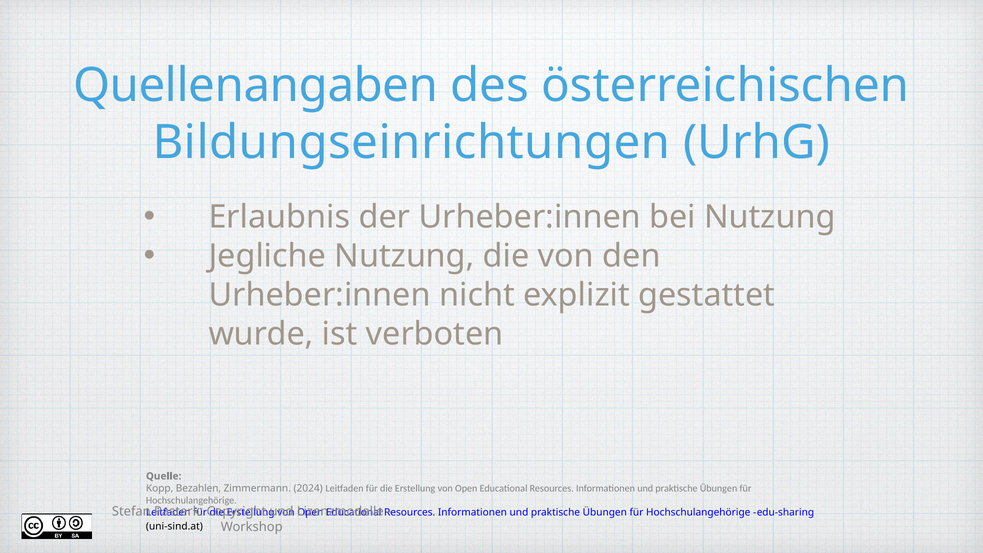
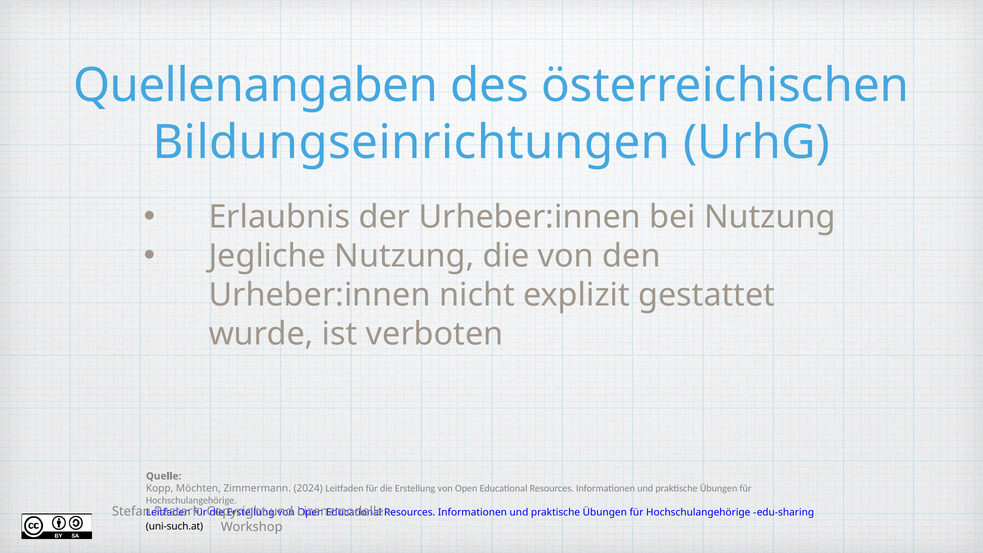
Bezahlen: Bezahlen -> Möchten
uni-sind.at: uni-sind.at -> uni-such.at
